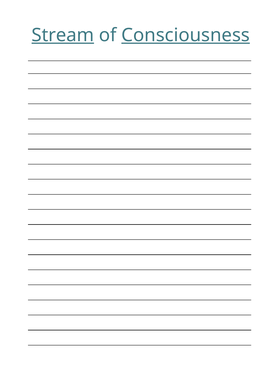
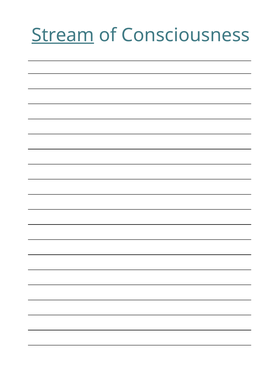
Consciousness underline: present -> none
